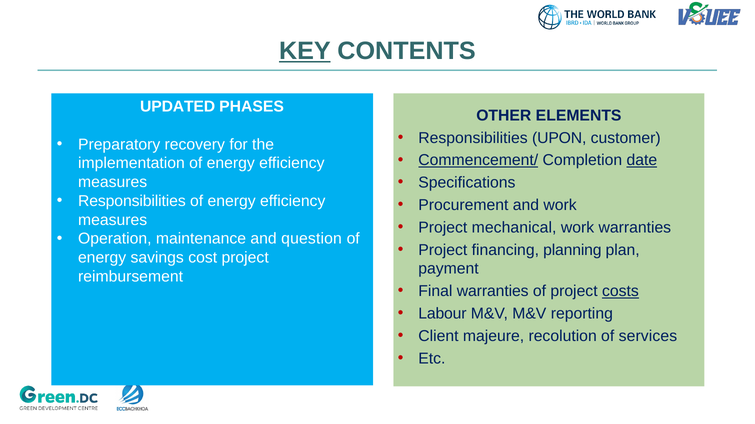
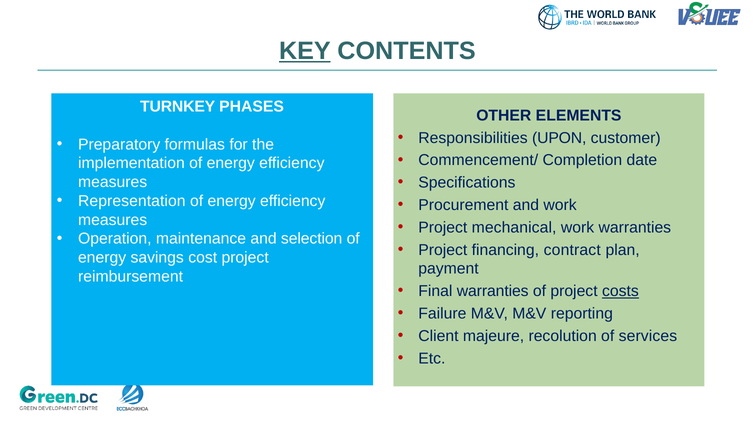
UPDATED: UPDATED -> TURNKEY
recovery: recovery -> formulas
Commencement/ underline: present -> none
date underline: present -> none
Responsibilities at (132, 201): Responsibilities -> Representation
question: question -> selection
planning: planning -> contract
Labour: Labour -> Failure
